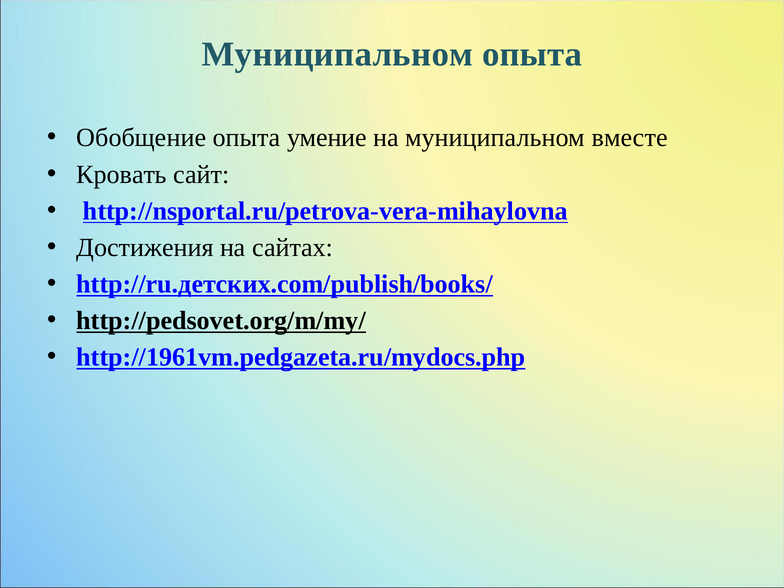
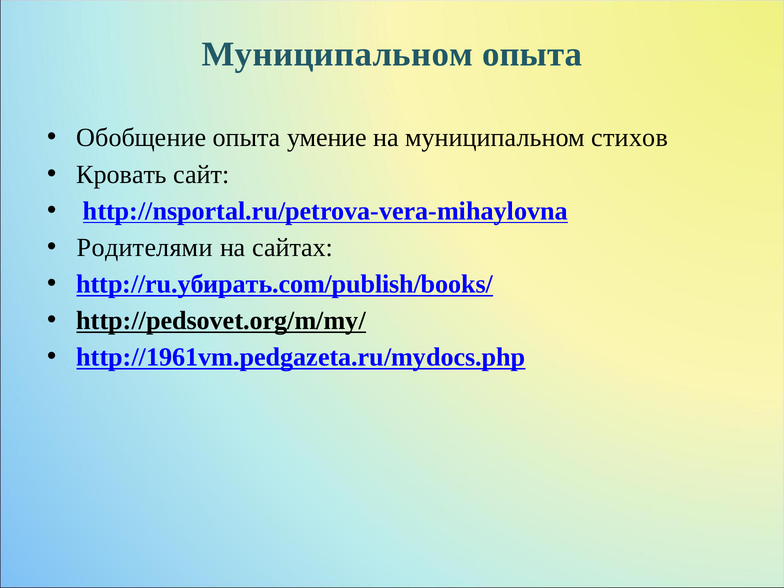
вместе: вместе -> стихов
Достижения: Достижения -> Родителями
http://ru.детских.com/publish/books/: http://ru.детских.com/publish/books/ -> http://ru.убирать.com/publish/books/
